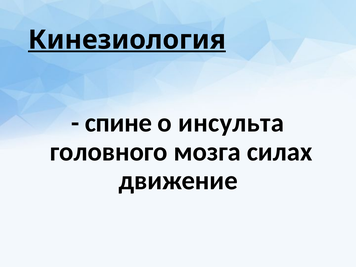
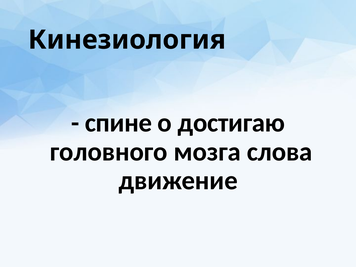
Кинезиология underline: present -> none
инсульта: инсульта -> достигаю
силах: силах -> слова
